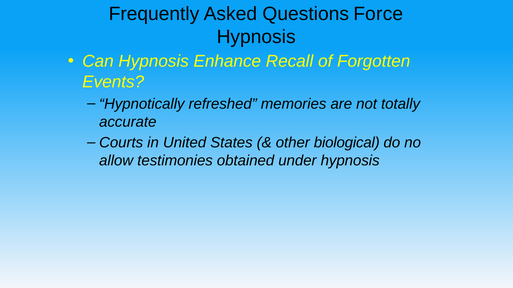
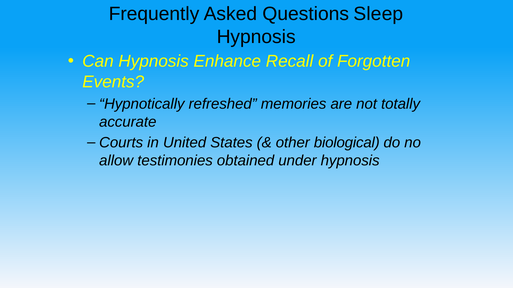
Force: Force -> Sleep
